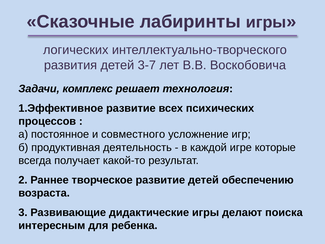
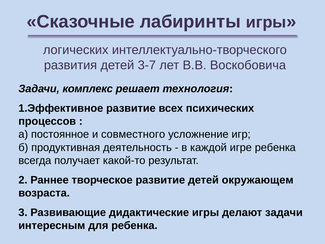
игре которые: которые -> ребенка
обеспечению: обеспечению -> окружающем
делают поиска: поиска -> задачи
